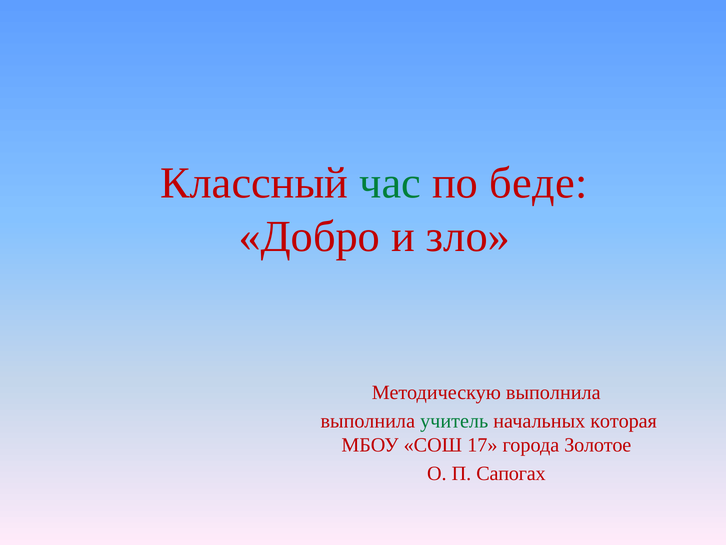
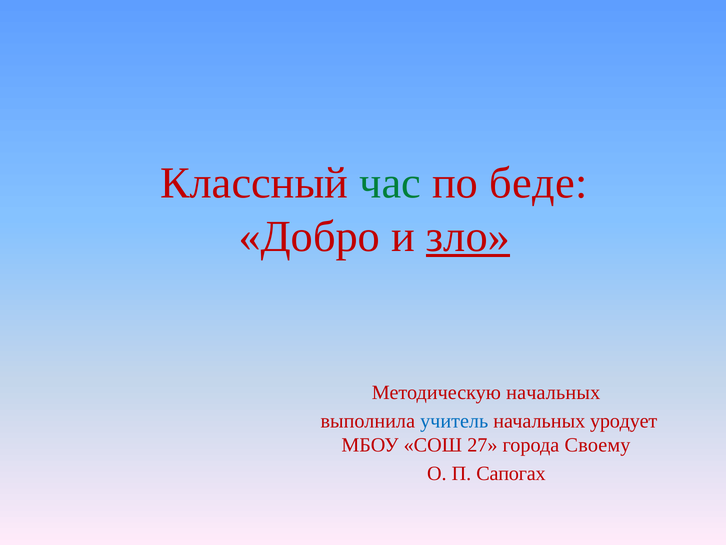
зло underline: none -> present
Методическую выполнила: выполнила -> начальных
учитель colour: green -> blue
которая: которая -> уродует
17: 17 -> 27
Золотое: Золотое -> Своему
